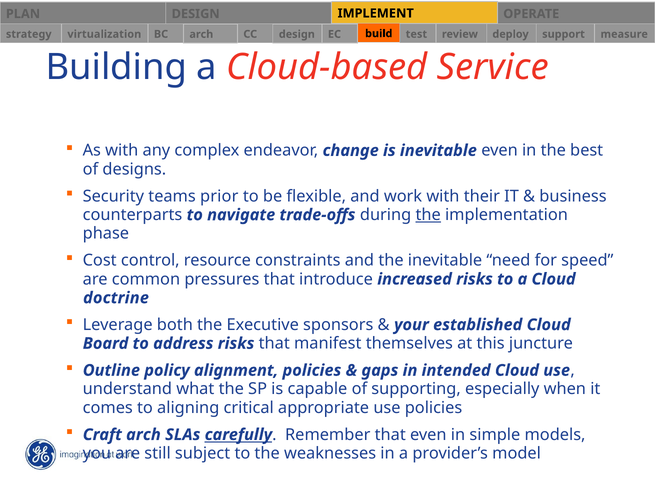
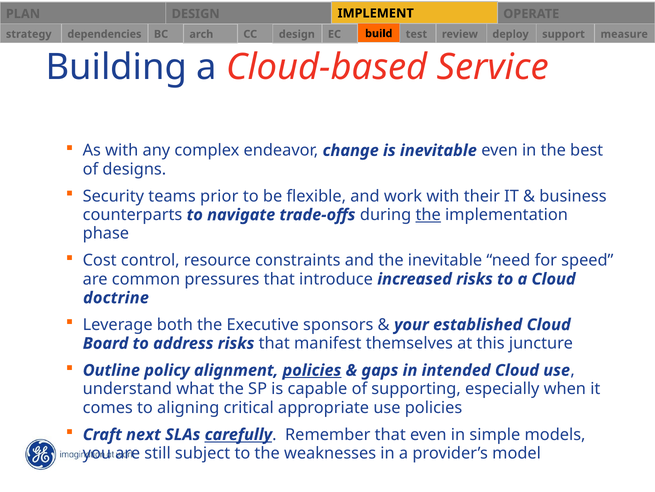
virtualization: virtualization -> dependencies
policies at (312, 370) underline: none -> present
Craft arch: arch -> next
